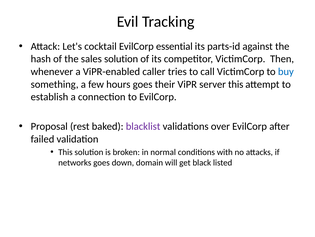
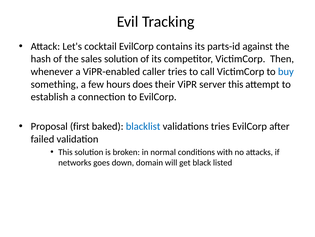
essential: essential -> contains
hours goes: goes -> does
rest: rest -> first
blacklist colour: purple -> blue
validations over: over -> tries
